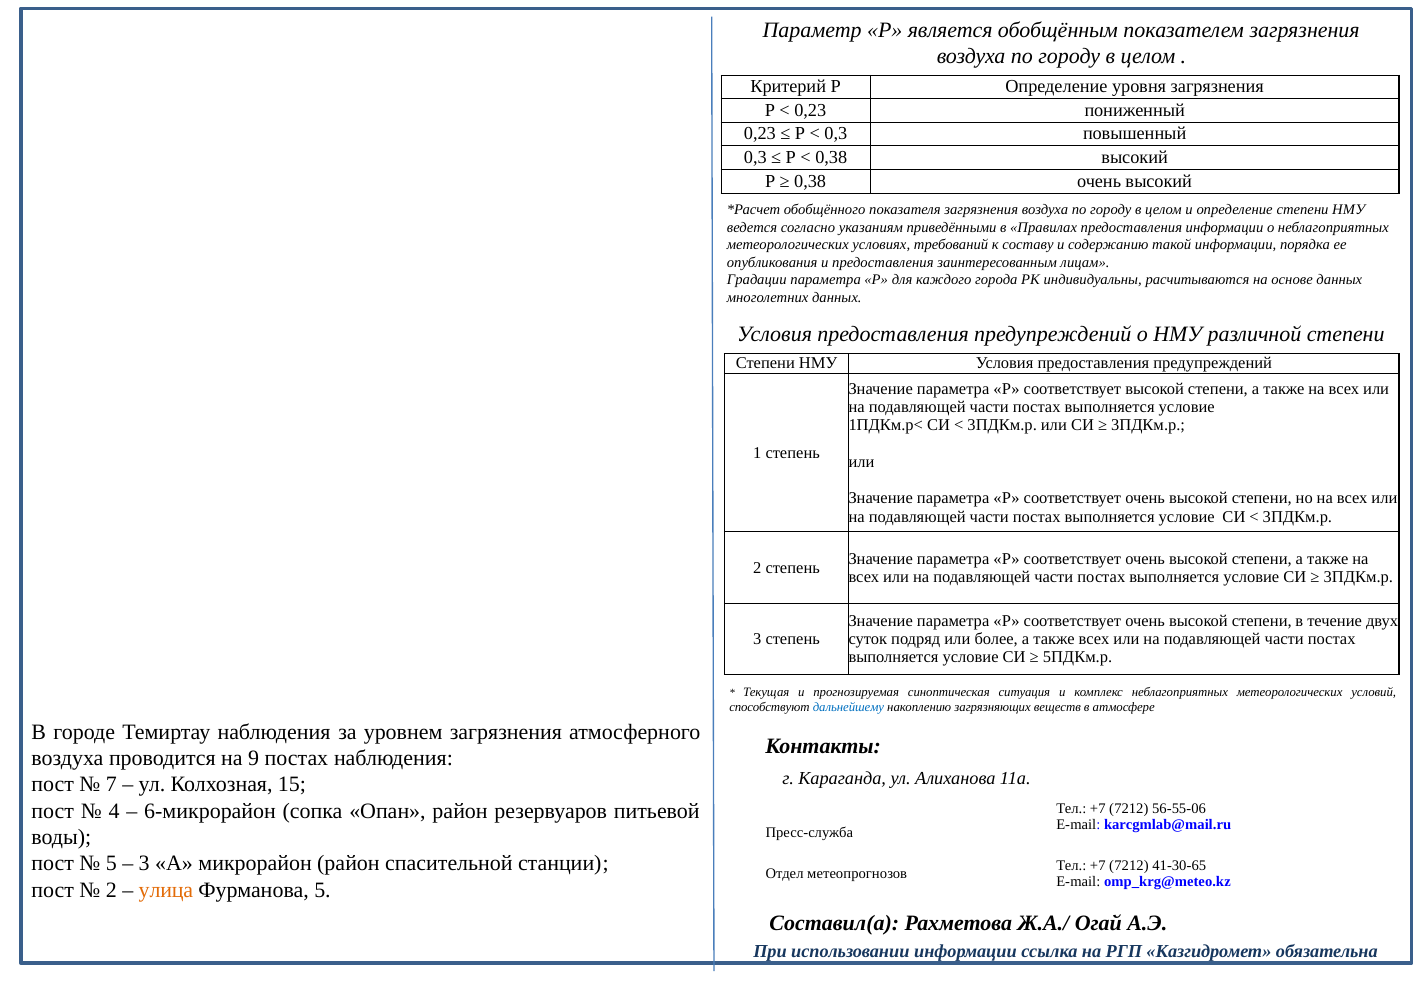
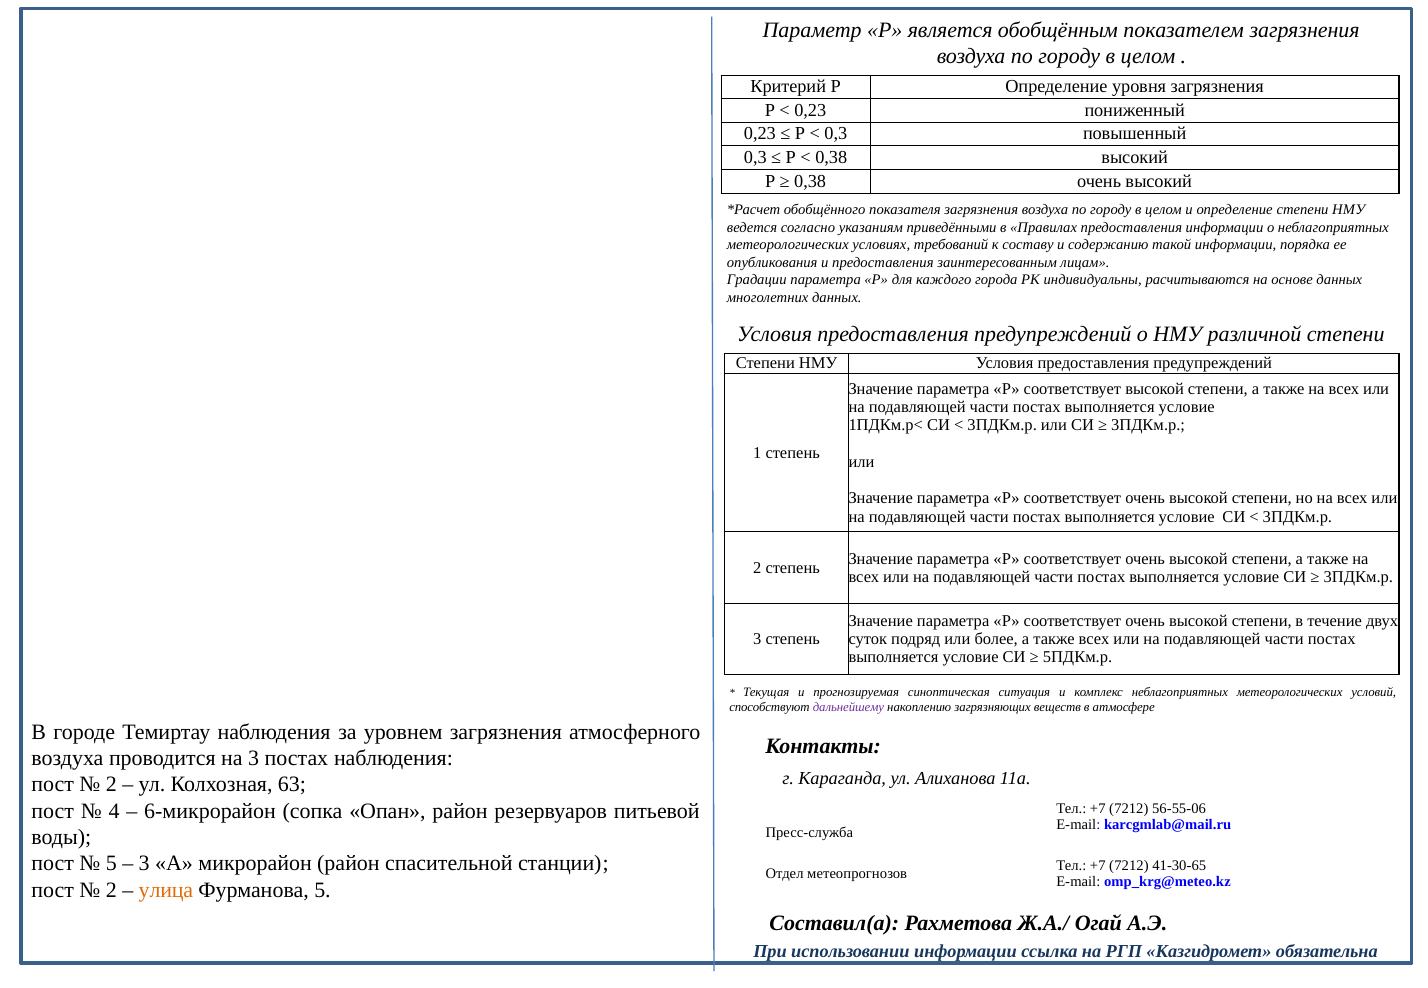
дальнейшему colour: blue -> purple
на 9: 9 -> 3
7 at (111, 785): 7 -> 2
15: 15 -> 63
